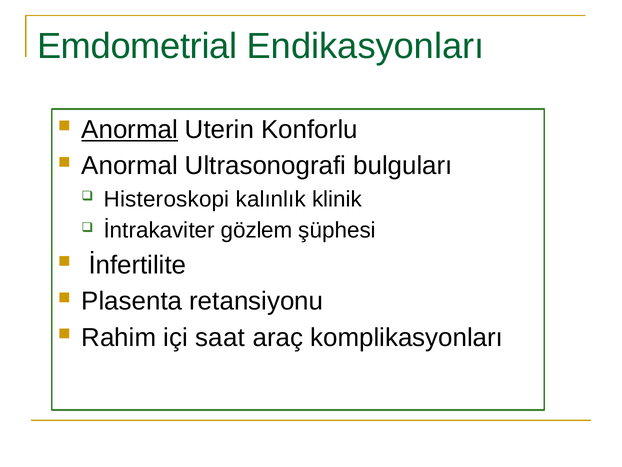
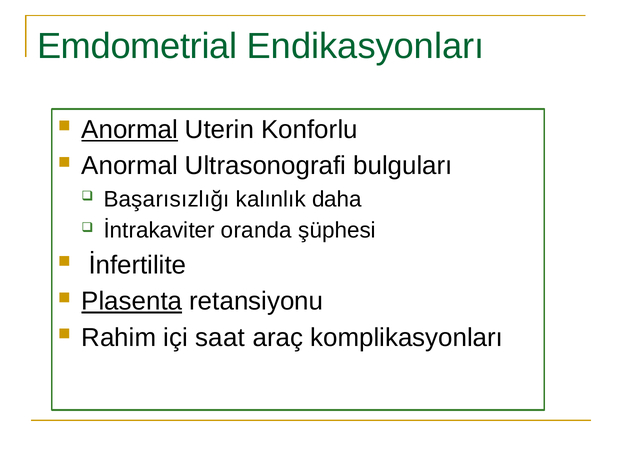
Histeroskopi: Histeroskopi -> Başarısızlığı
klinik: klinik -> daha
gözlem: gözlem -> oranda
Plasenta underline: none -> present
